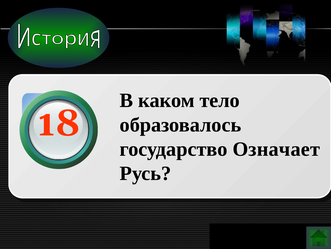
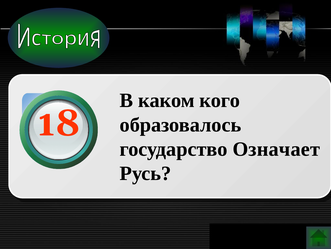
тело: тело -> кого
